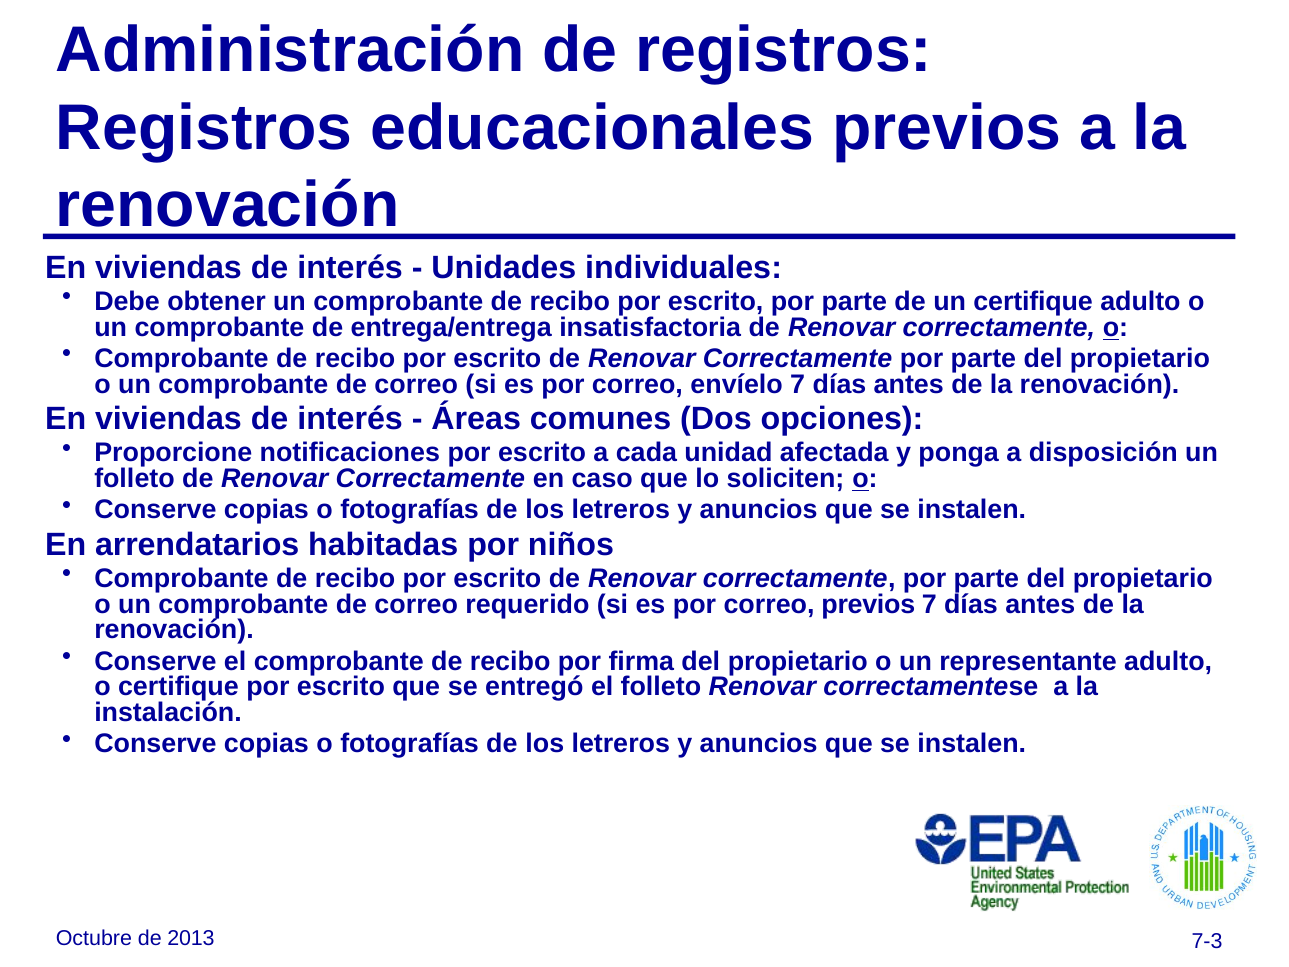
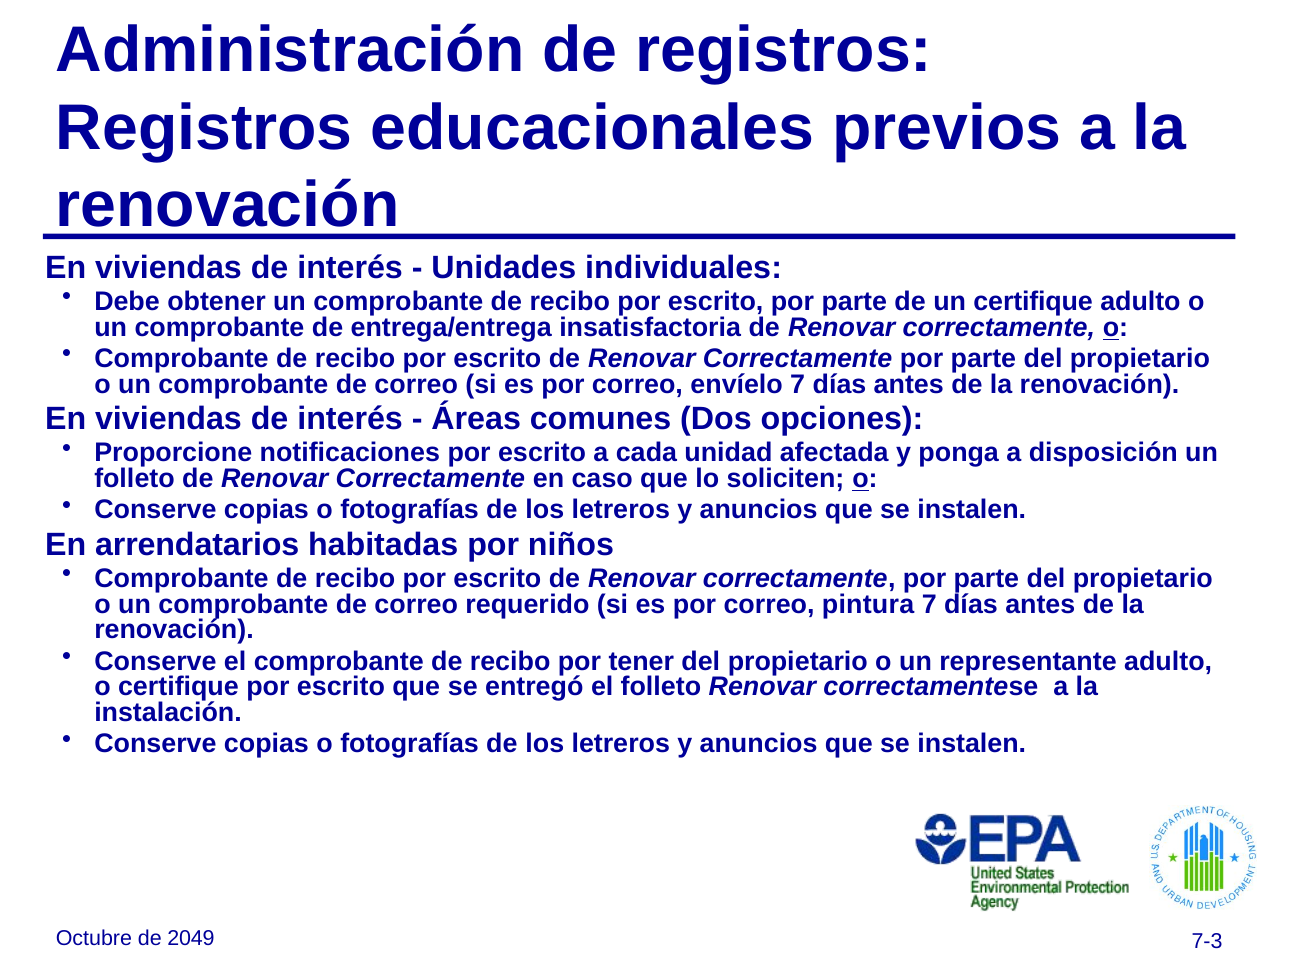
correo previos: previos -> pintura
firma: firma -> tener
2013: 2013 -> 2049
